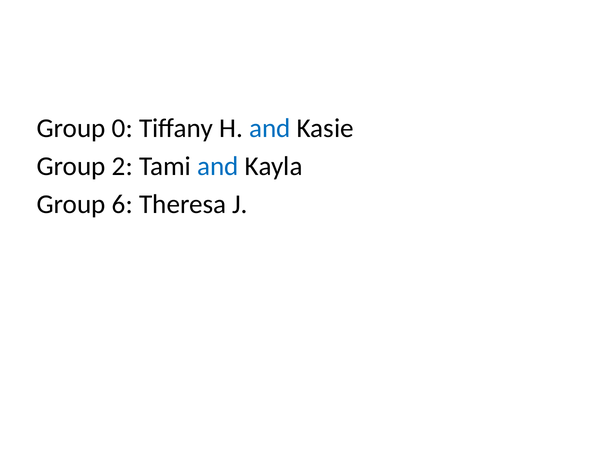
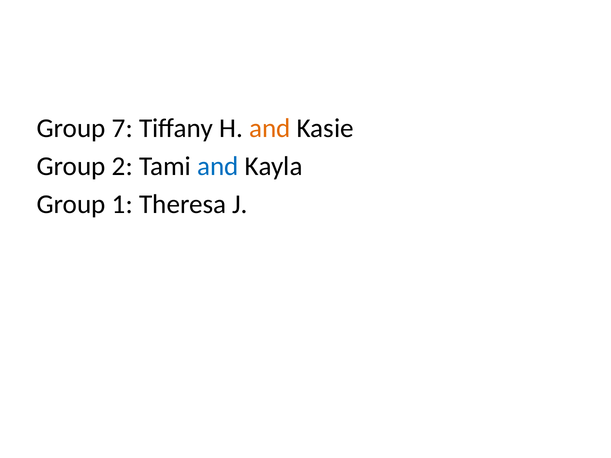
0: 0 -> 7
and at (270, 128) colour: blue -> orange
6: 6 -> 1
